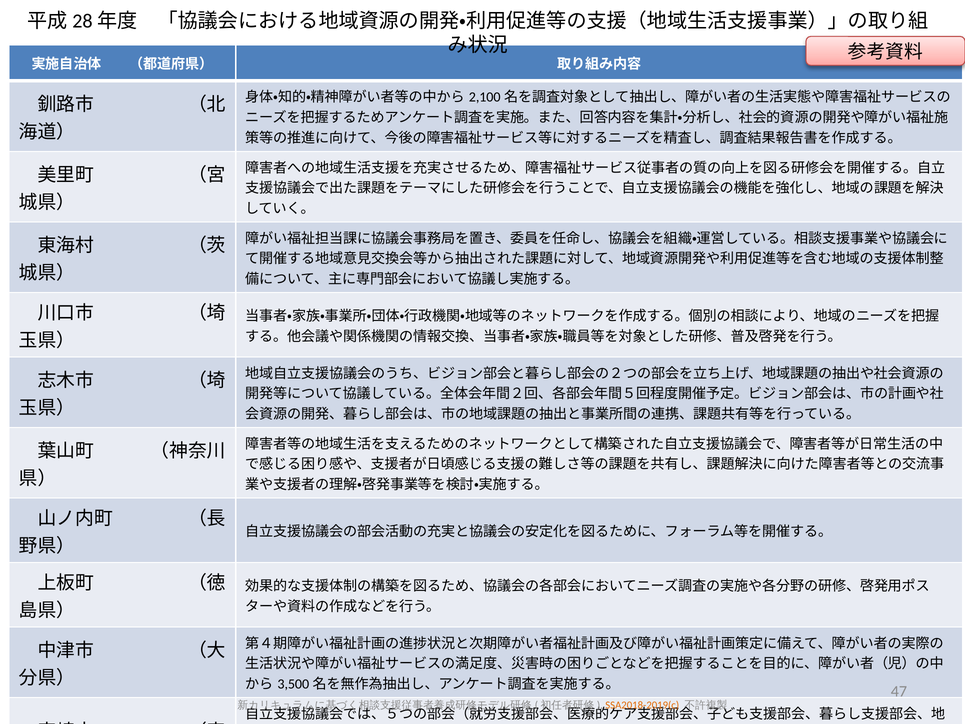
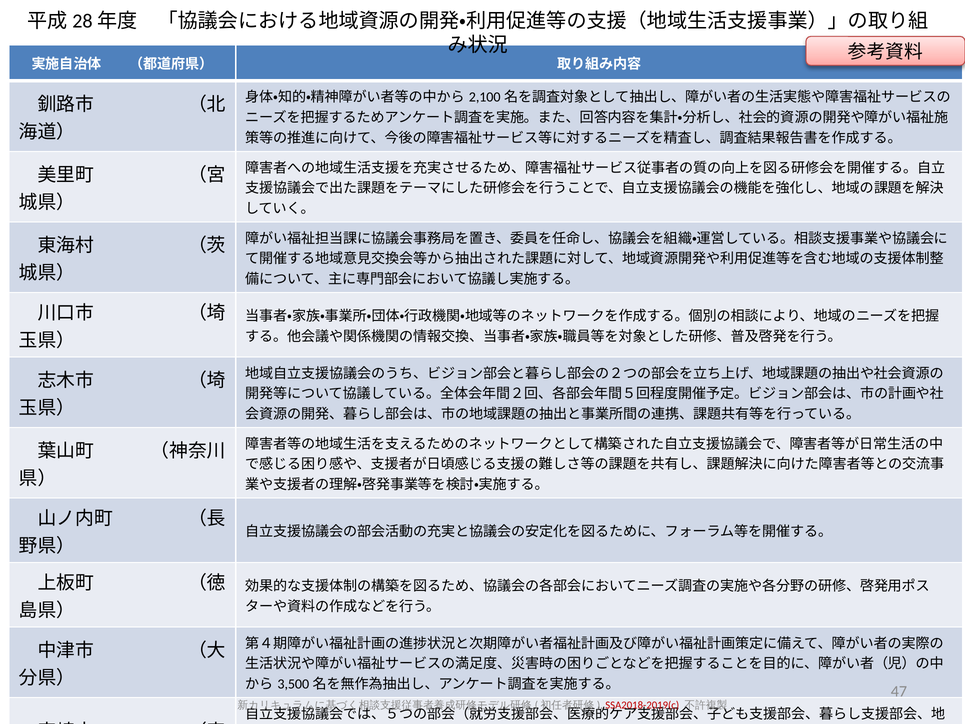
SSA2018-2019(c colour: orange -> red
